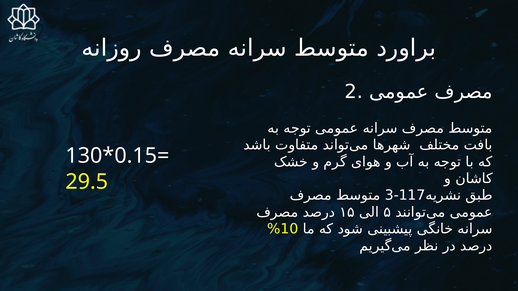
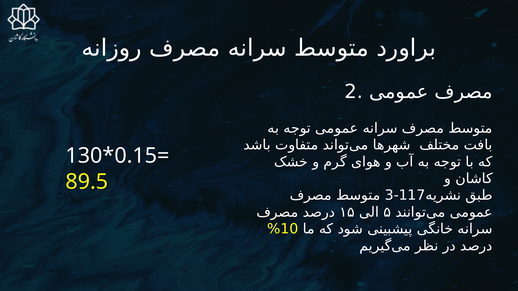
29.5: 29.5 -> 89.5
